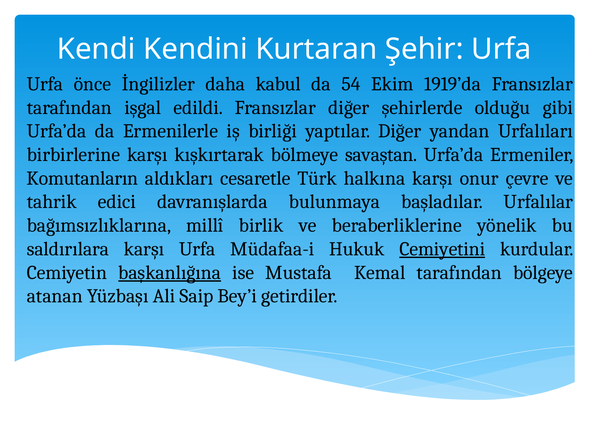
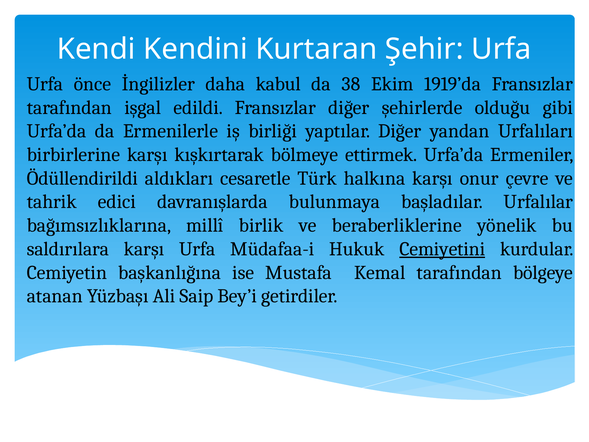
54: 54 -> 38
savaştan: savaştan -> ettirmek
Komutanların: Komutanların -> Ödüllendirildi
başkanlığına underline: present -> none
